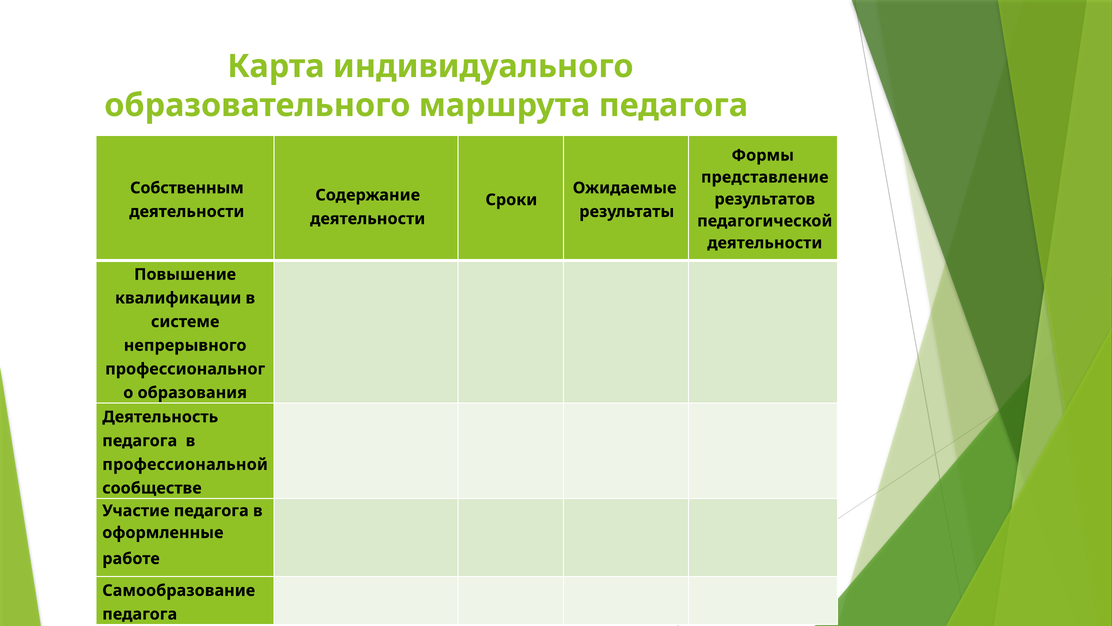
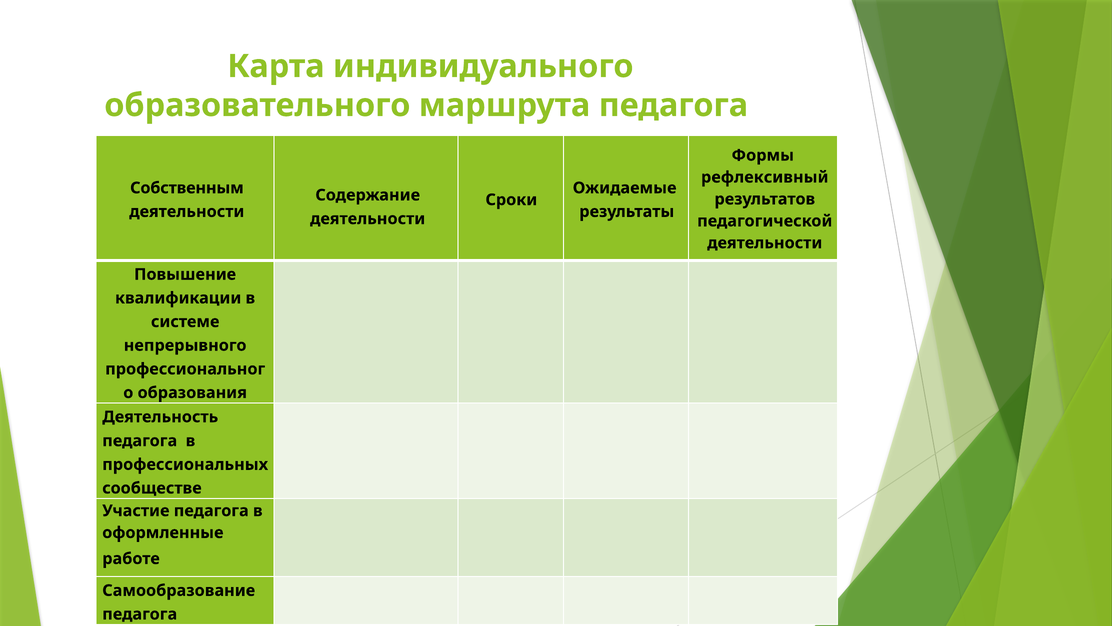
представление: представление -> рефлексивный
профессиональной: профессиональной -> профессиональных
